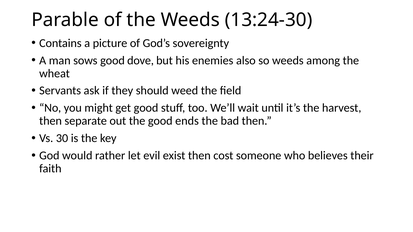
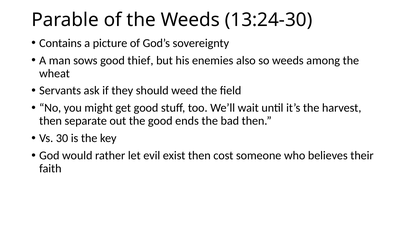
dove: dove -> thief
